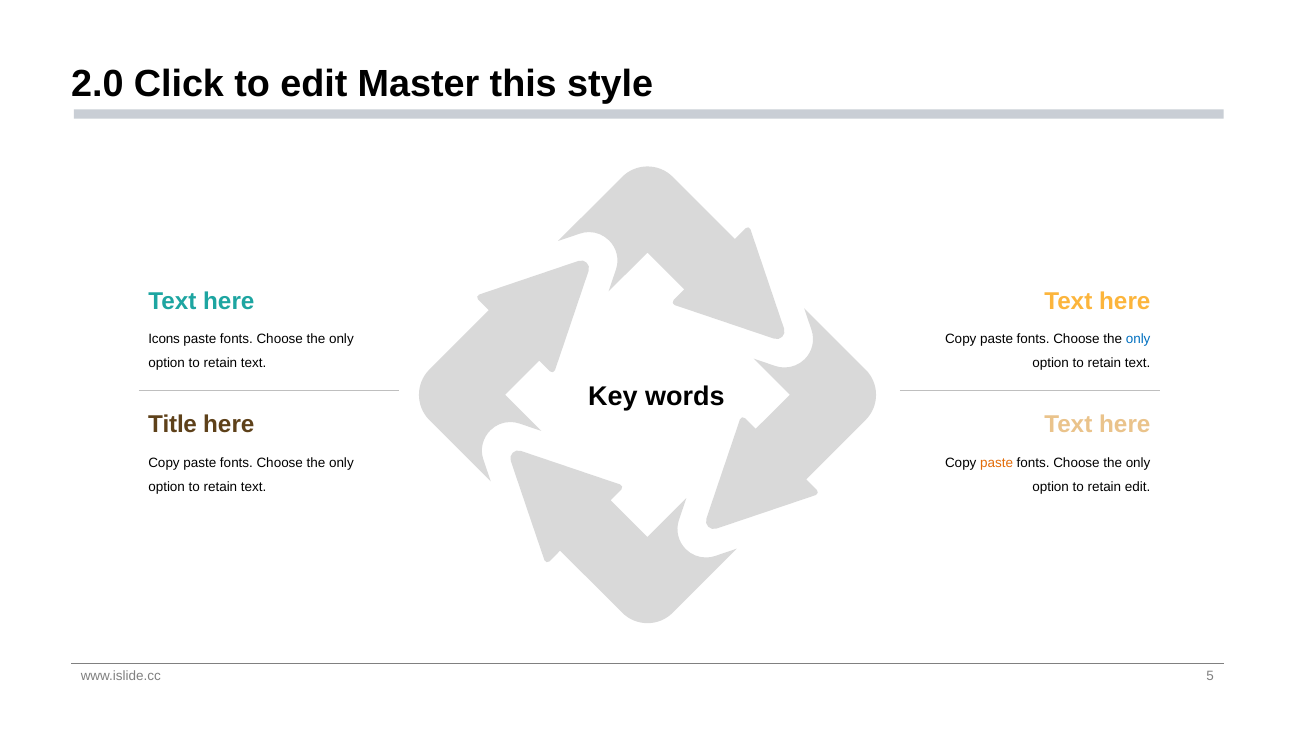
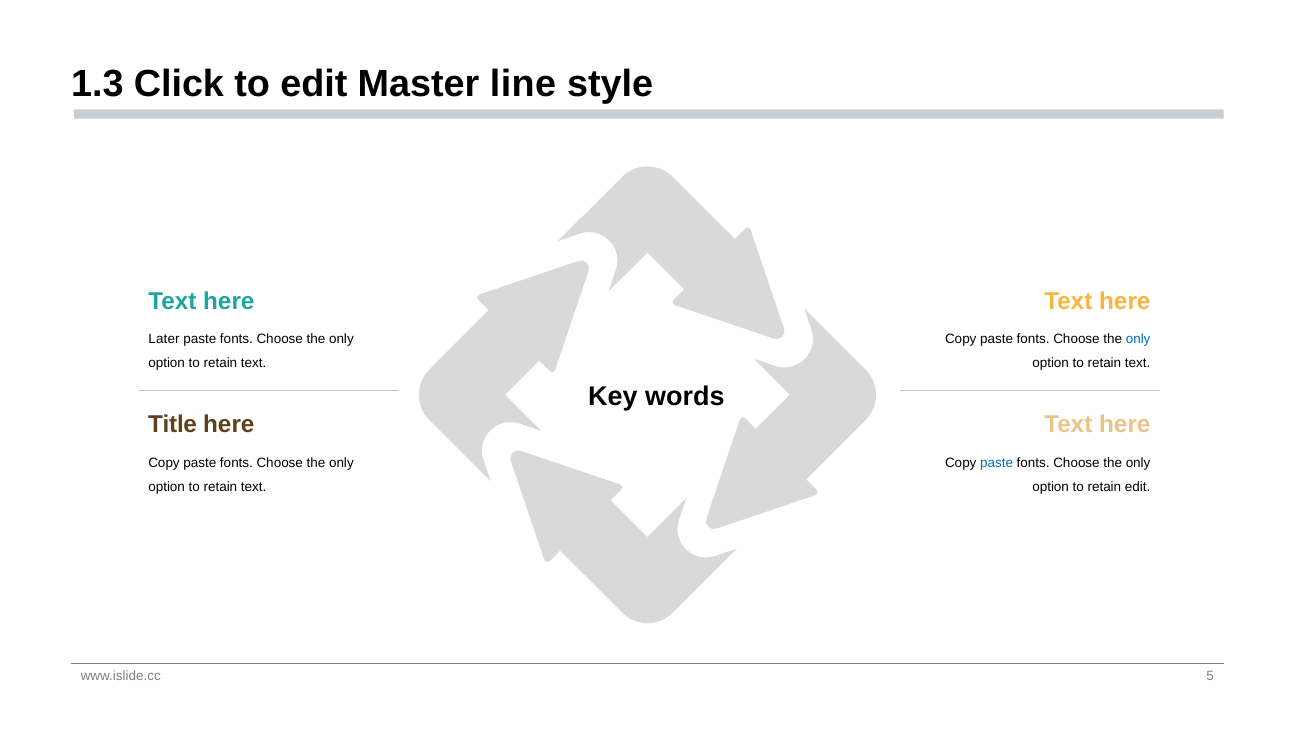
2.0: 2.0 -> 1.3
this: this -> line
Icons: Icons -> Later
paste at (997, 463) colour: orange -> blue
